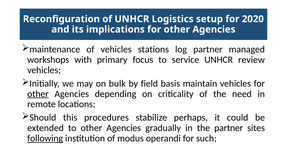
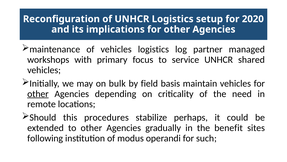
vehicles stations: stations -> logistics
review: review -> shared
the partner: partner -> benefit
following underline: present -> none
